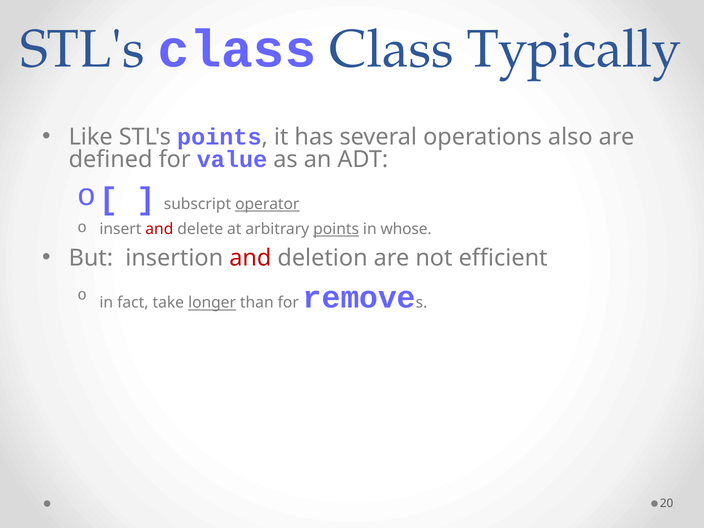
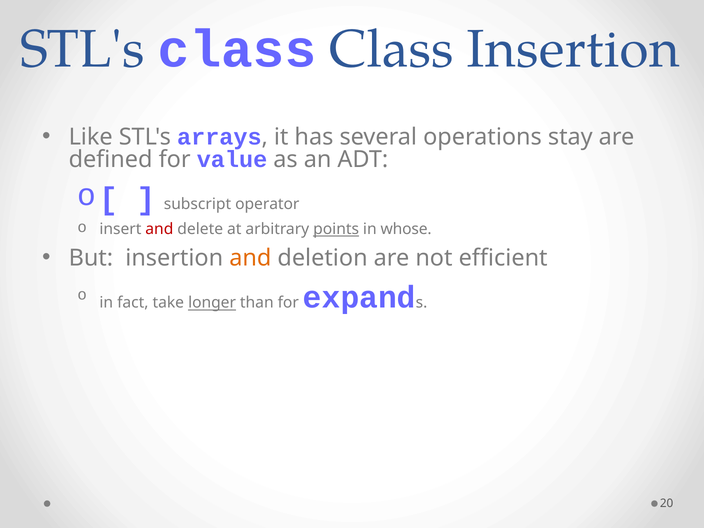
Class Typically: Typically -> Insertion
STL's points: points -> arrays
also: also -> stay
operator underline: present -> none
and at (250, 258) colour: red -> orange
remove: remove -> expand
